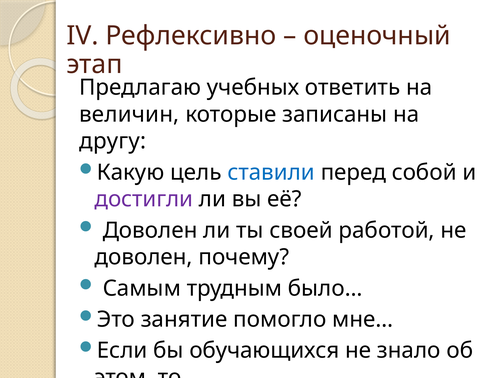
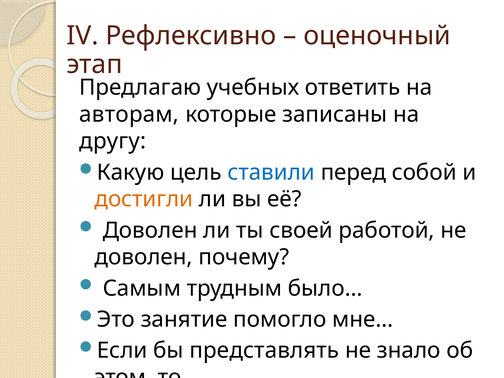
величин: величин -> авторам
достигли colour: purple -> orange
обучающихся: обучающихся -> представлять
